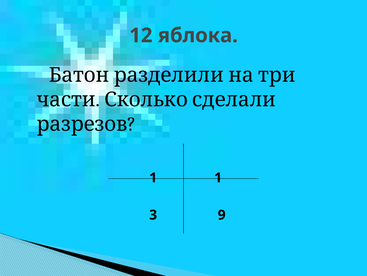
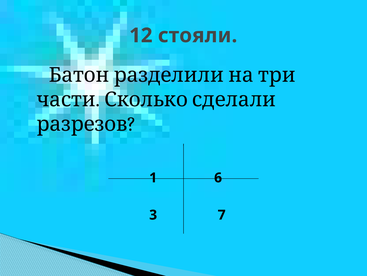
яблока: яблока -> стояли
1 1: 1 -> 6
9: 9 -> 7
